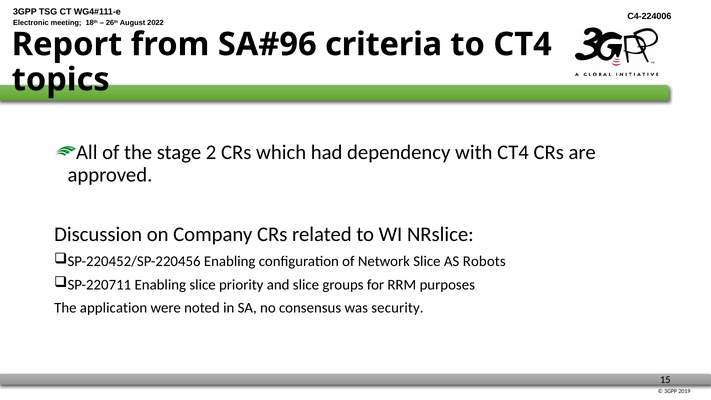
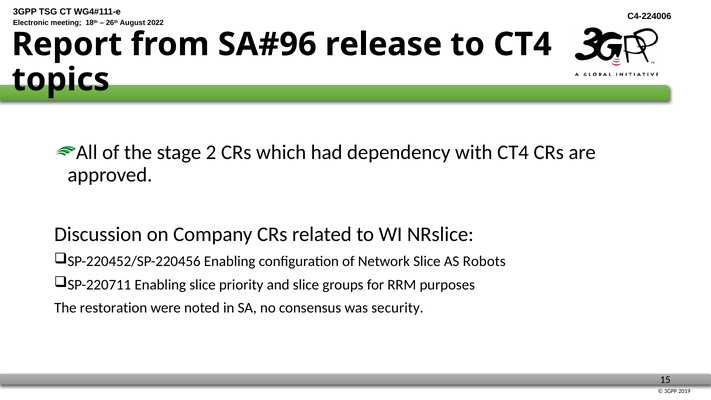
criteria: criteria -> release
application: application -> restoration
